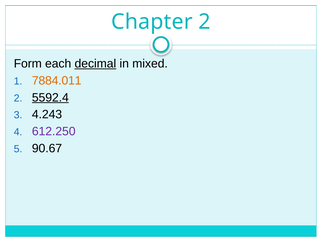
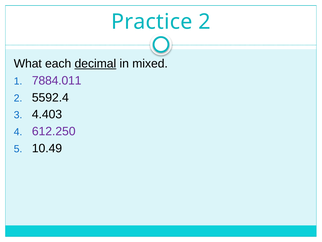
Chapter: Chapter -> Practice
Form: Form -> What
7884.011 colour: orange -> purple
5592.4 underline: present -> none
4.243: 4.243 -> 4.403
90.67: 90.67 -> 10.49
